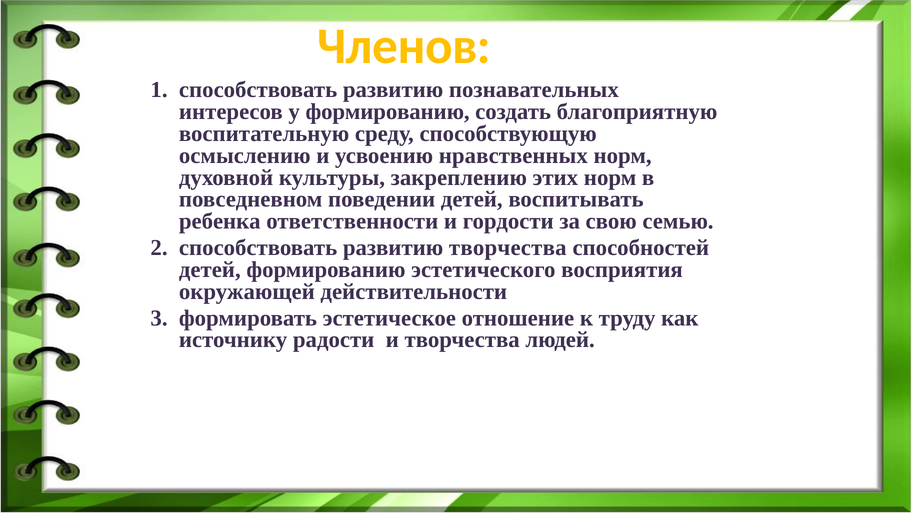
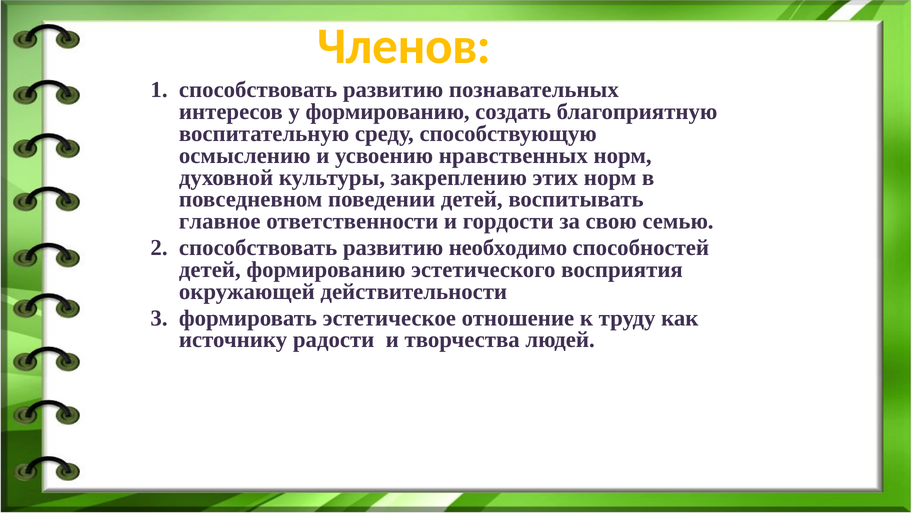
ребенка: ребенка -> главное
развитию творчества: творчества -> необходимо
